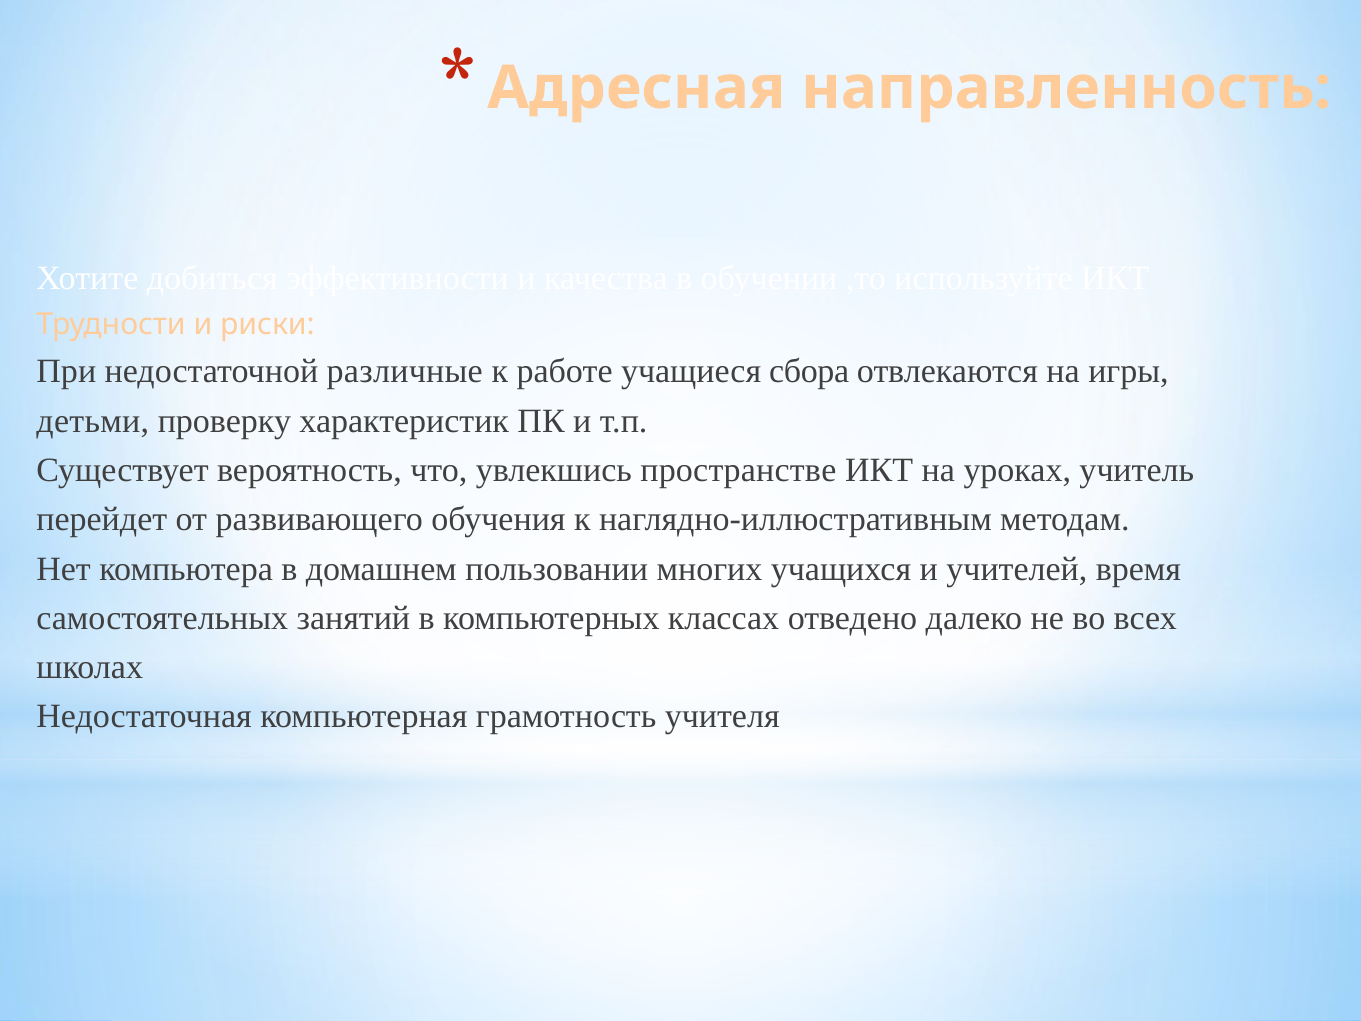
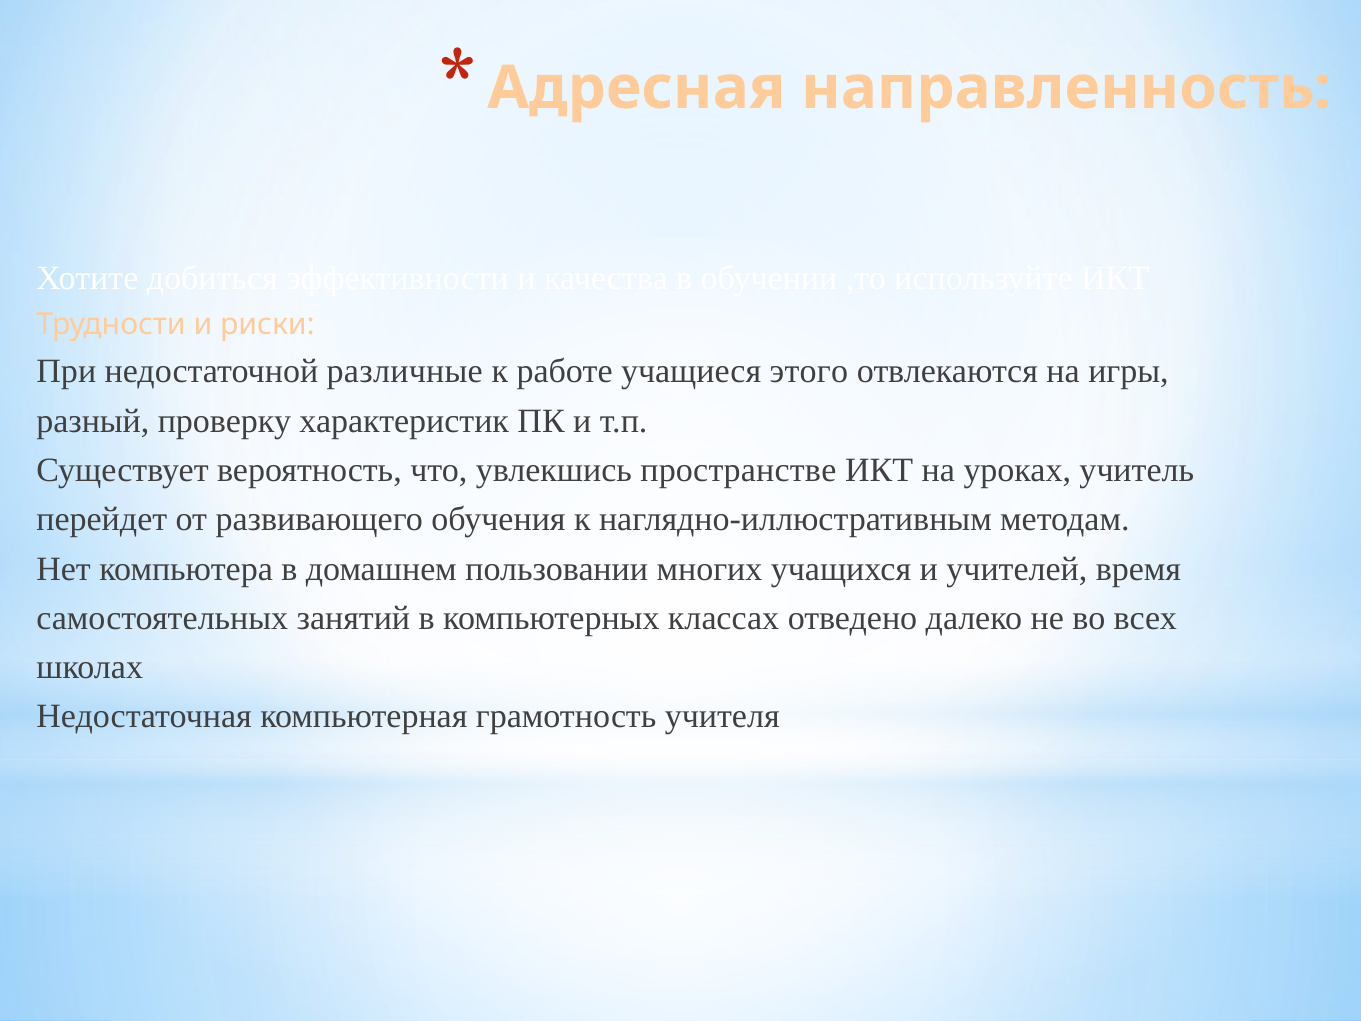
сбора: сбора -> этого
детьми: детьми -> разный
